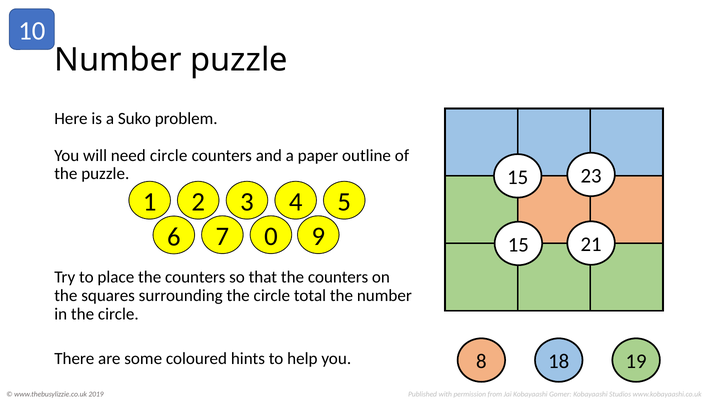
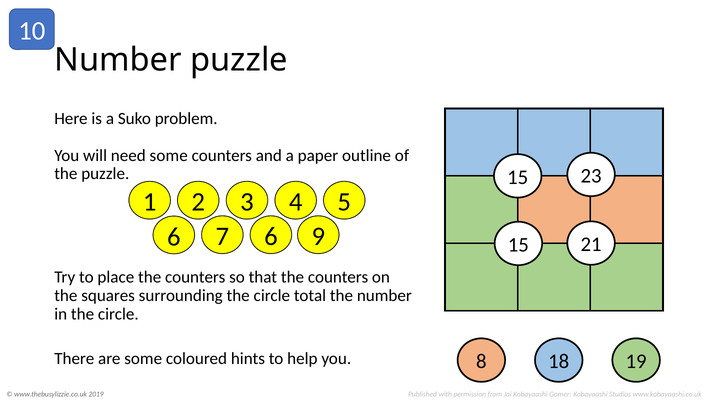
need circle: circle -> some
7 0: 0 -> 6
